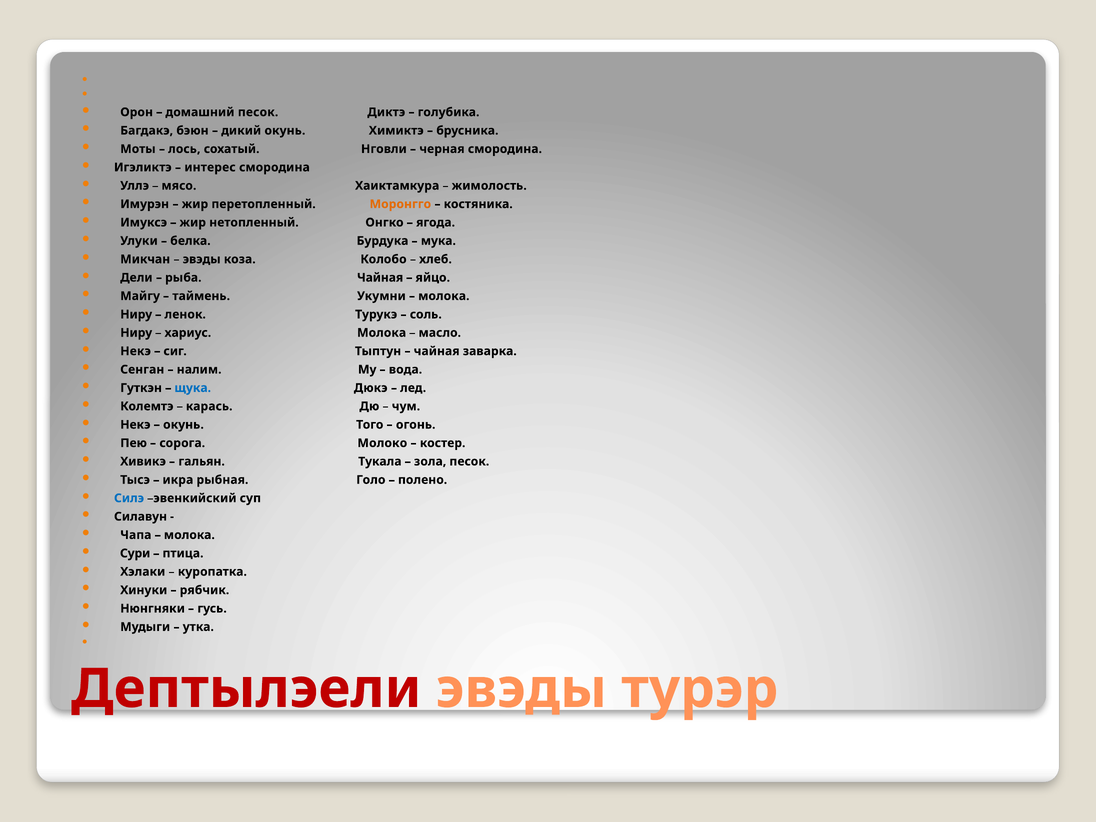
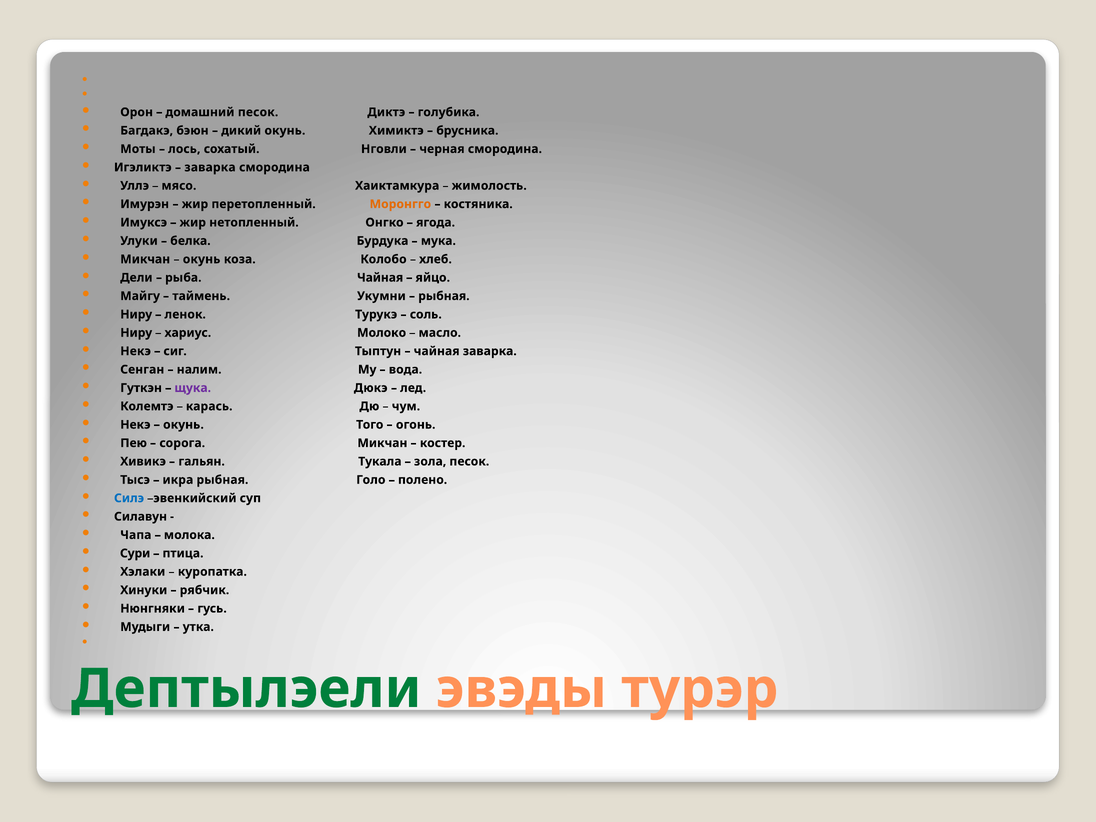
интерес at (210, 167): интерес -> заварка
эвэды at (202, 259): эвэды -> окунь
молока at (444, 296): молока -> рыбная
хариус Молока: Молока -> Молоко
щука colour: blue -> purple
сорога Молоко: Молоко -> Микчан
Дептылэели colour: red -> green
